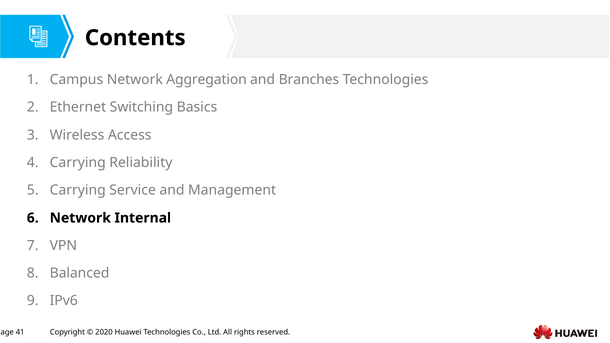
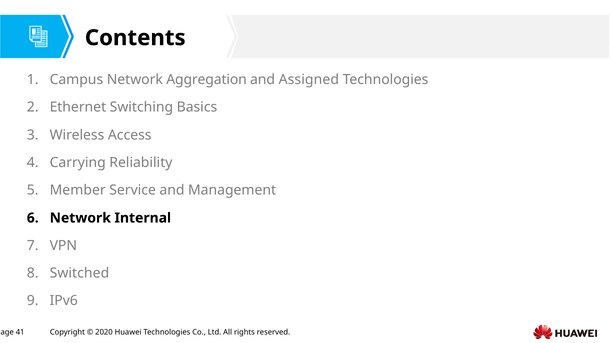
Branches: Branches -> Assigned
Carrying at (78, 190): Carrying -> Member
Balanced: Balanced -> Switched
